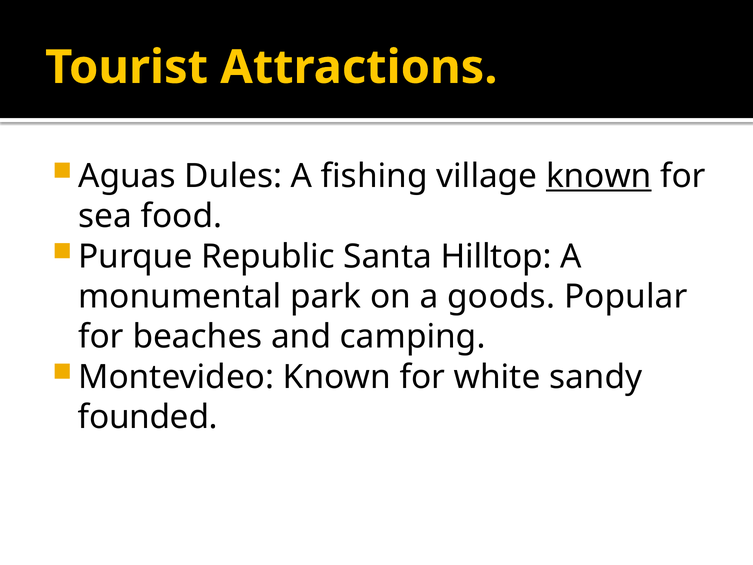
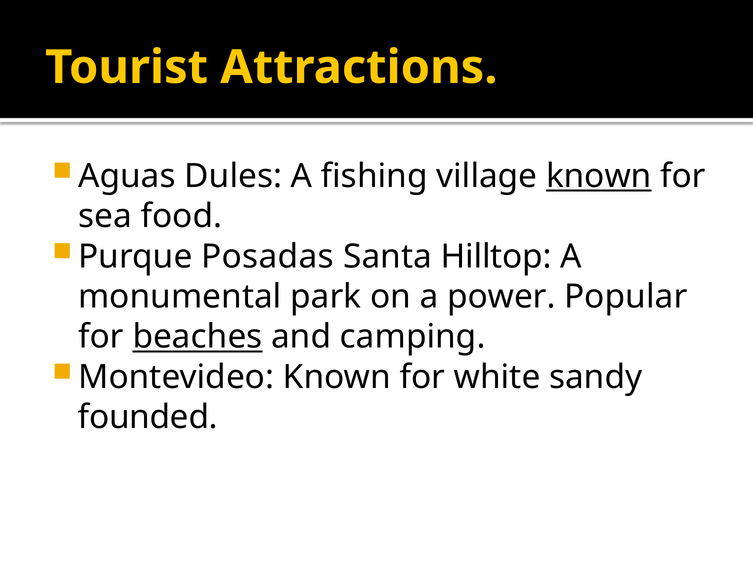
Republic: Republic -> Posadas
goods: goods -> power
beaches underline: none -> present
